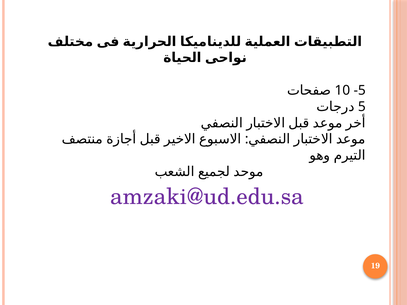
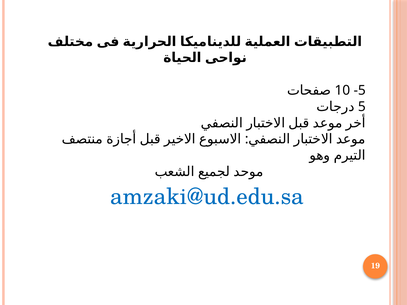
amzaki@ud.edu.sa colour: purple -> blue
